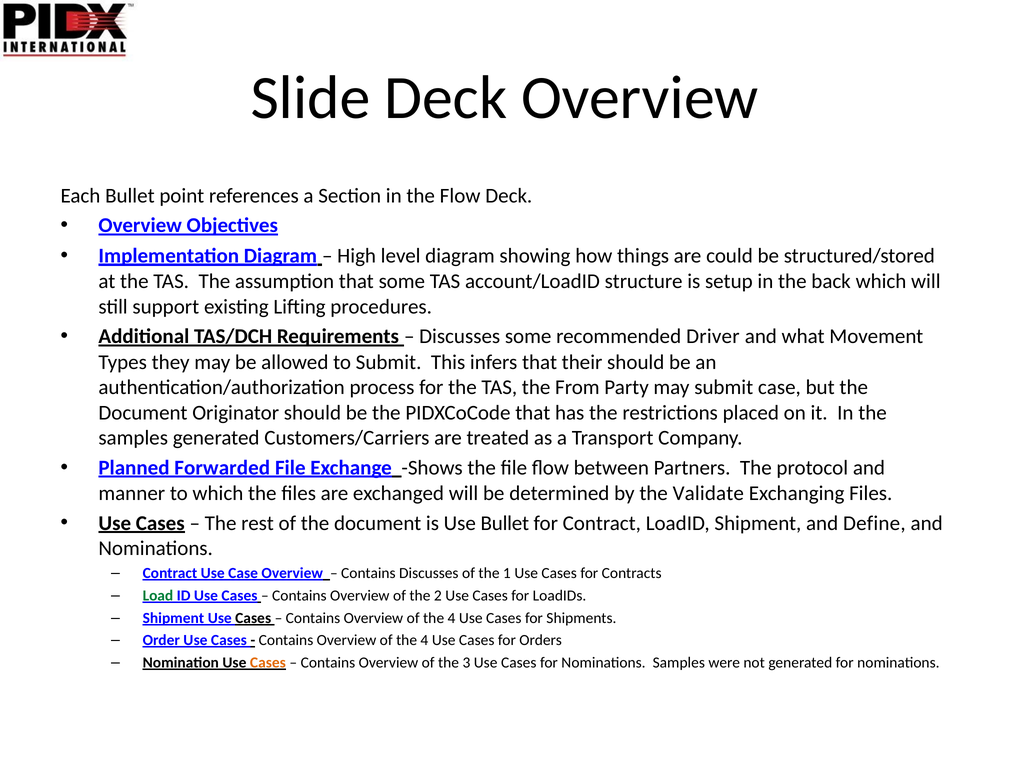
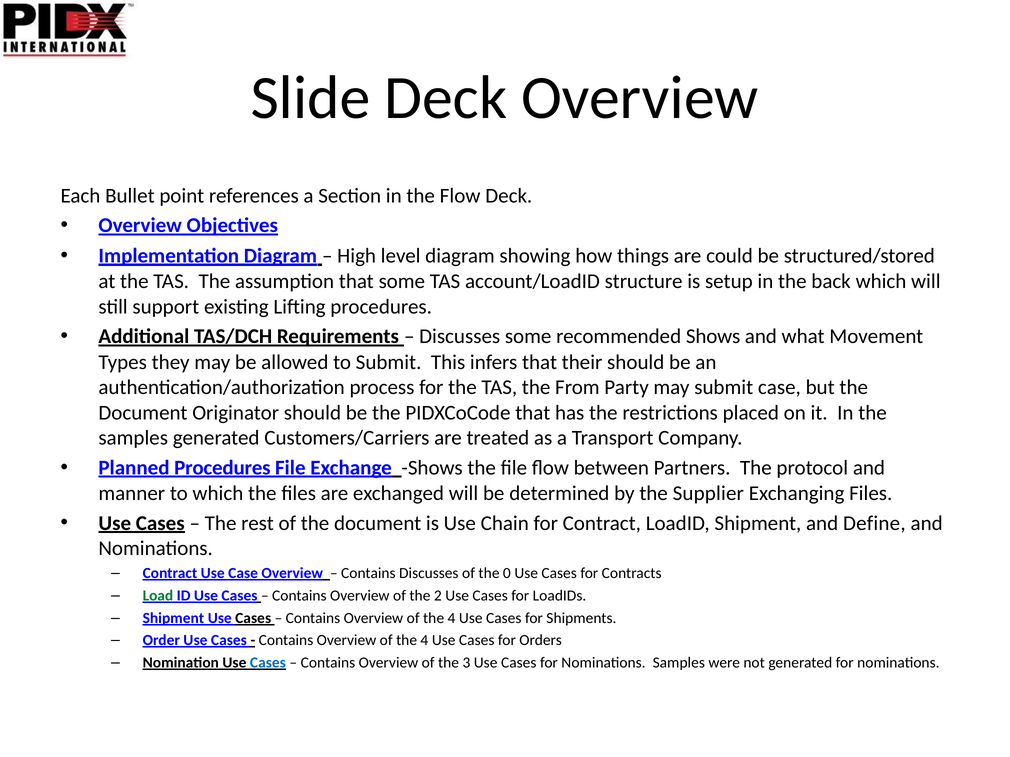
recommended Driver: Driver -> Shows
Planned Forwarded: Forwarded -> Procedures
Validate: Validate -> Supplier
Use Bullet: Bullet -> Chain
1: 1 -> 0
Cases at (268, 663) colour: orange -> blue
